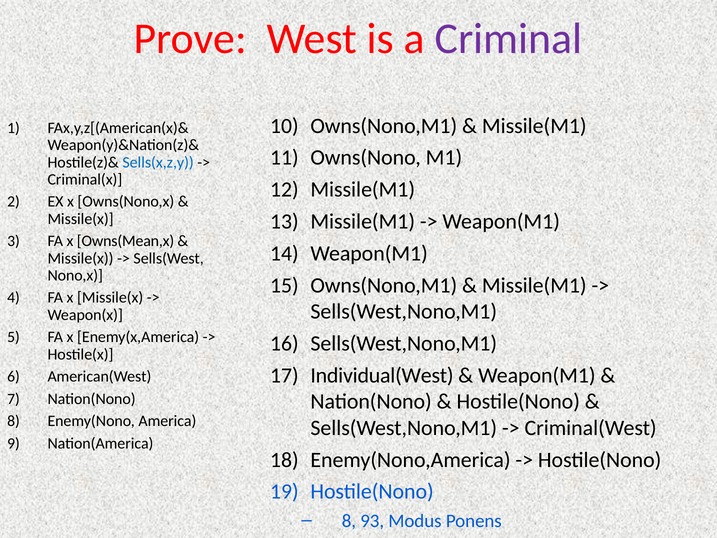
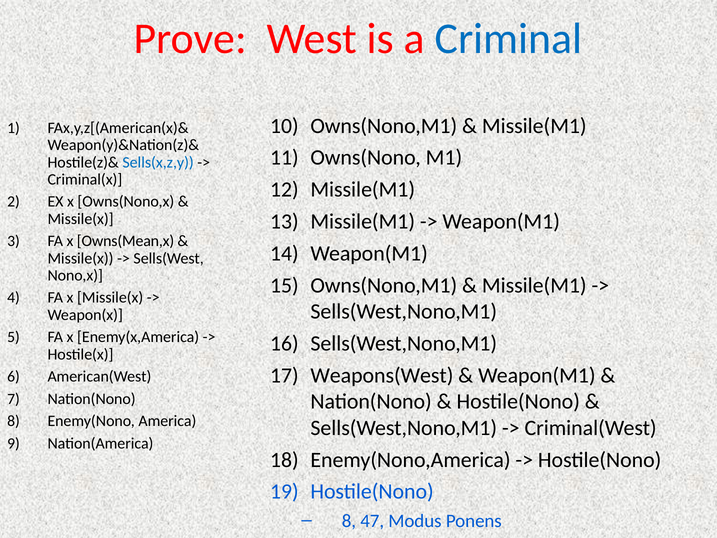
Criminal colour: purple -> blue
Individual(West: Individual(West -> Weapons(West
93: 93 -> 47
